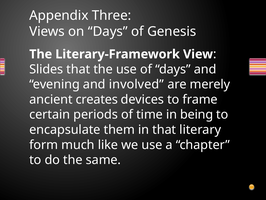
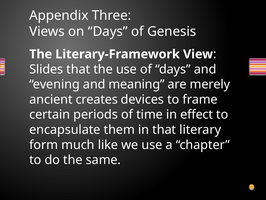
involved: involved -> meaning
being: being -> effect
